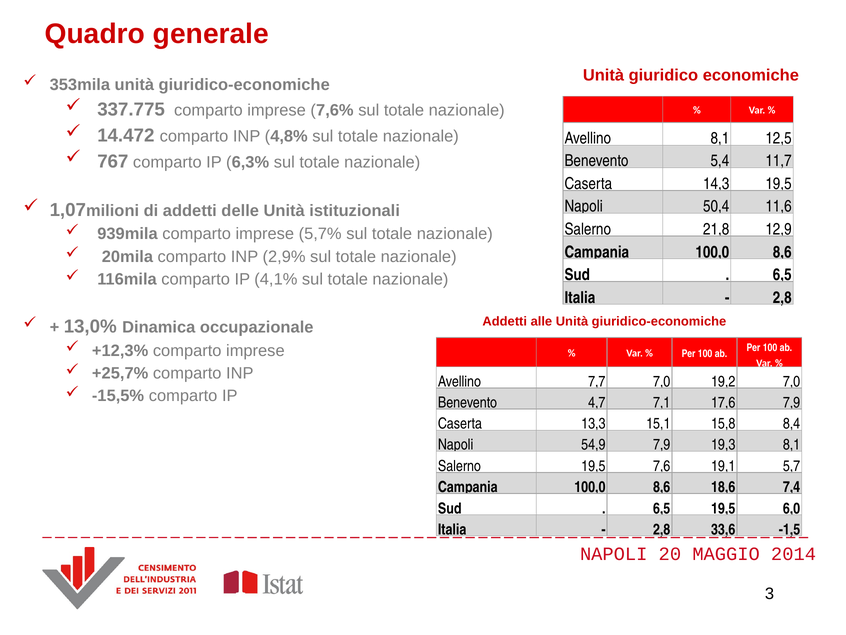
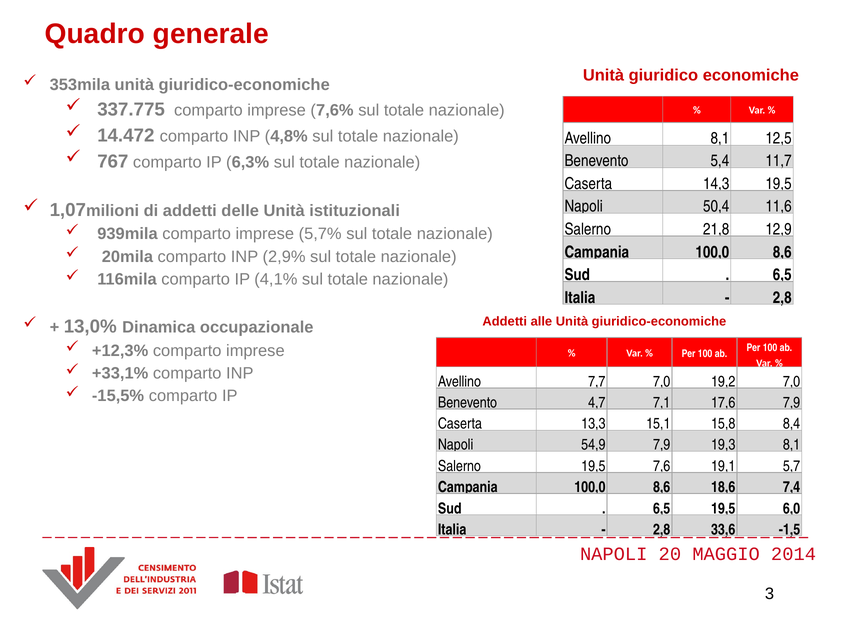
+25,7%: +25,7% -> +33,1%
